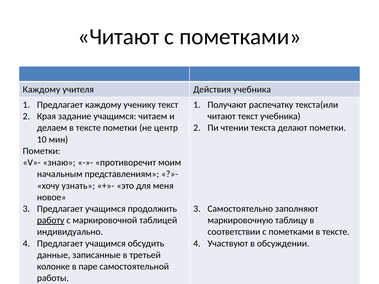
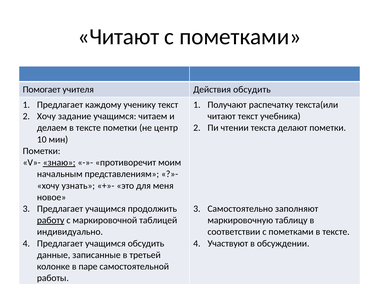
Каждому at (42, 89): Каждому -> Помогает
Действия учебника: учебника -> обсудить
Края at (46, 116): Края -> Хочу
знаю underline: none -> present
